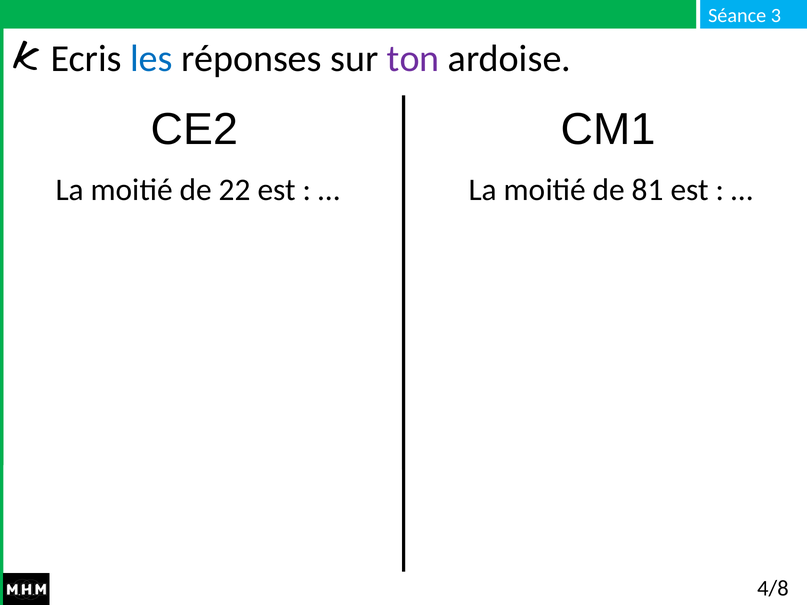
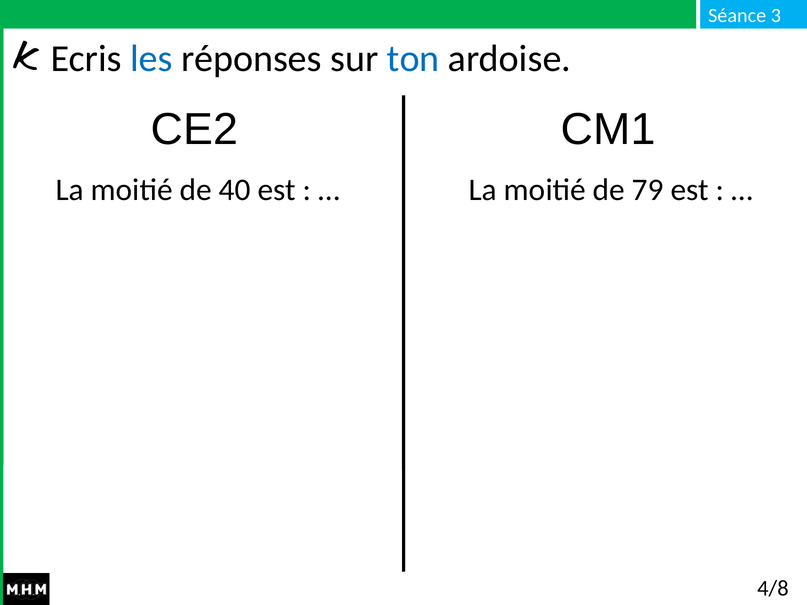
ton colour: purple -> blue
22: 22 -> 40
81: 81 -> 79
